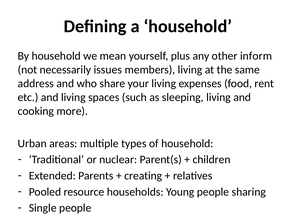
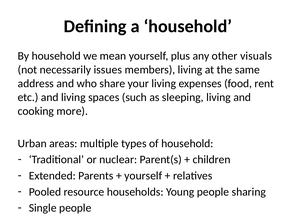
inform: inform -> visuals
creating at (143, 176): creating -> yourself
